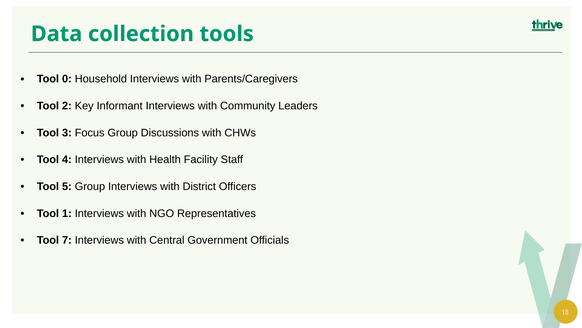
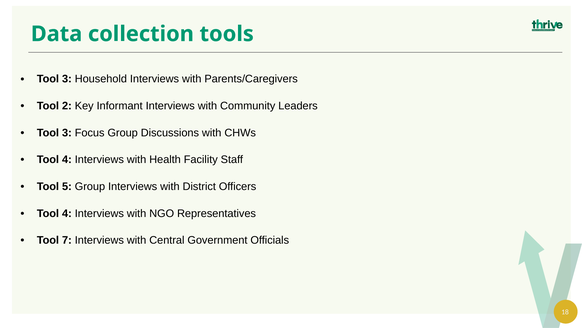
0 at (67, 79): 0 -> 3
1 at (67, 213): 1 -> 4
